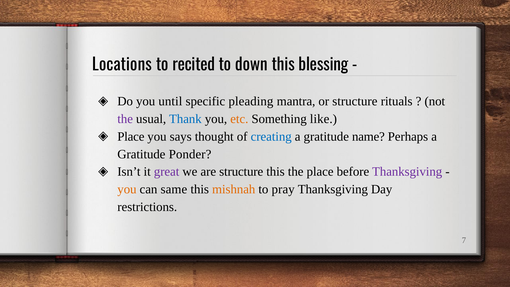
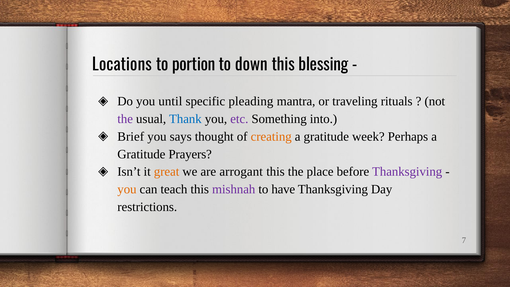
recited: recited -> portion
or structure: structure -> traveling
etc colour: orange -> purple
like: like -> into
Place at (131, 137): Place -> Brief
creating colour: blue -> orange
name: name -> week
Ponder: Ponder -> Prayers
great colour: purple -> orange
are structure: structure -> arrogant
same: same -> teach
mishnah colour: orange -> purple
pray: pray -> have
